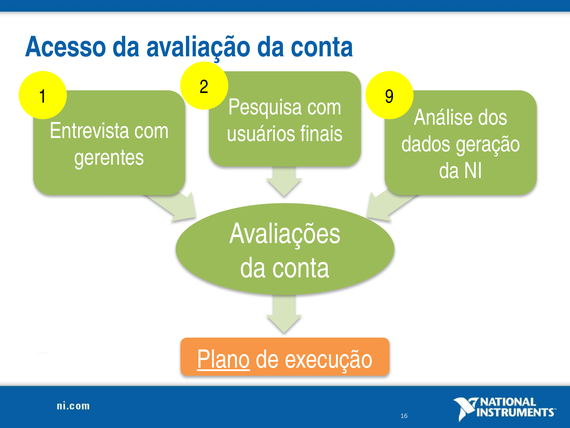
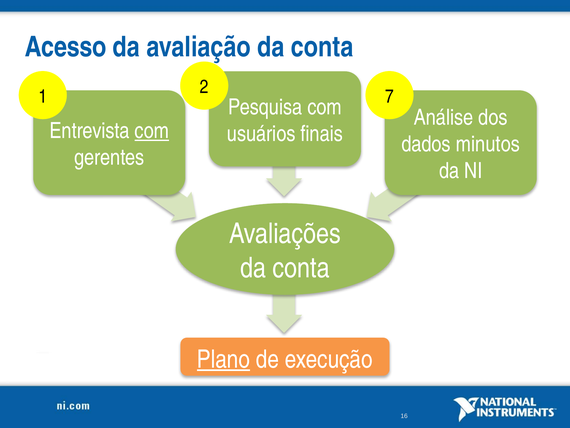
9: 9 -> 7
com at (152, 131) underline: none -> present
geração: geração -> minutos
